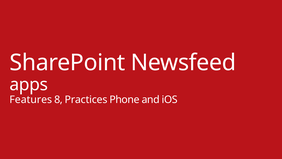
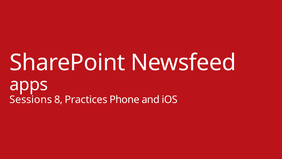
Features: Features -> Sessions
